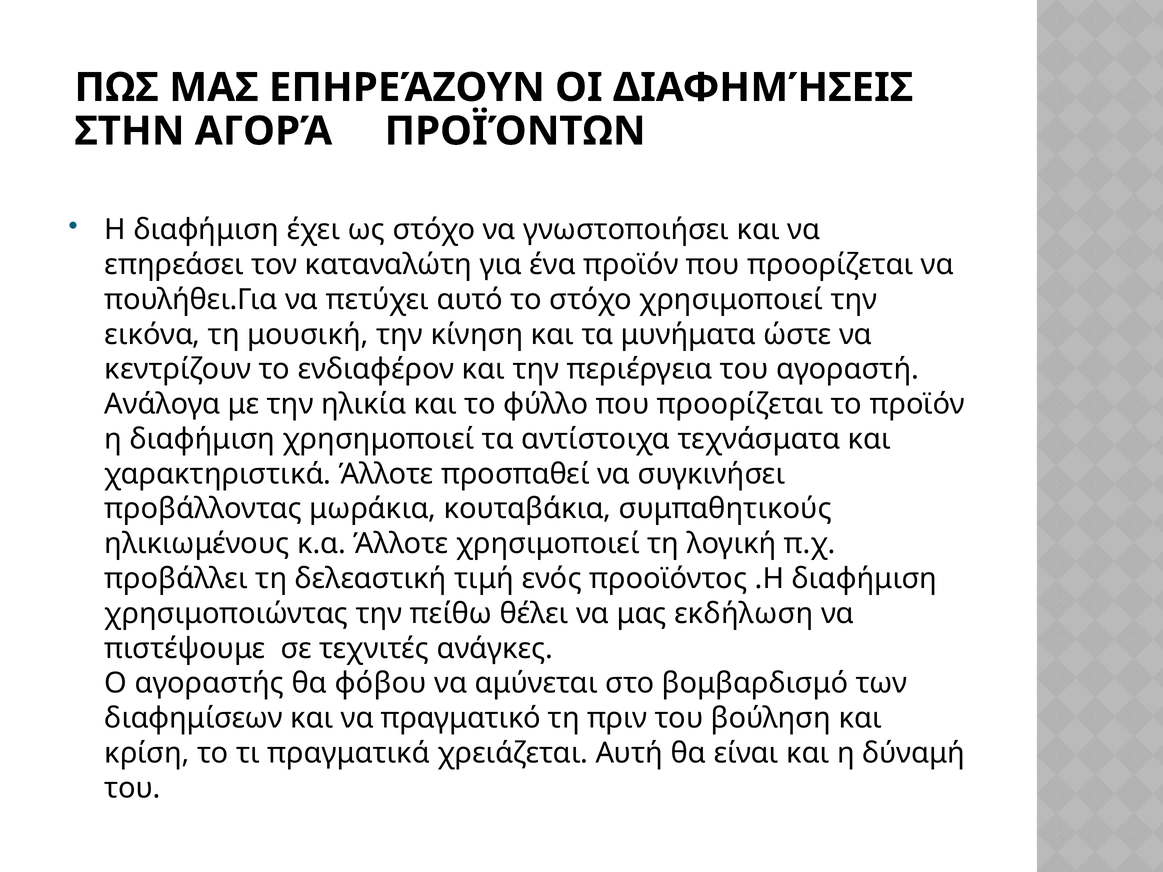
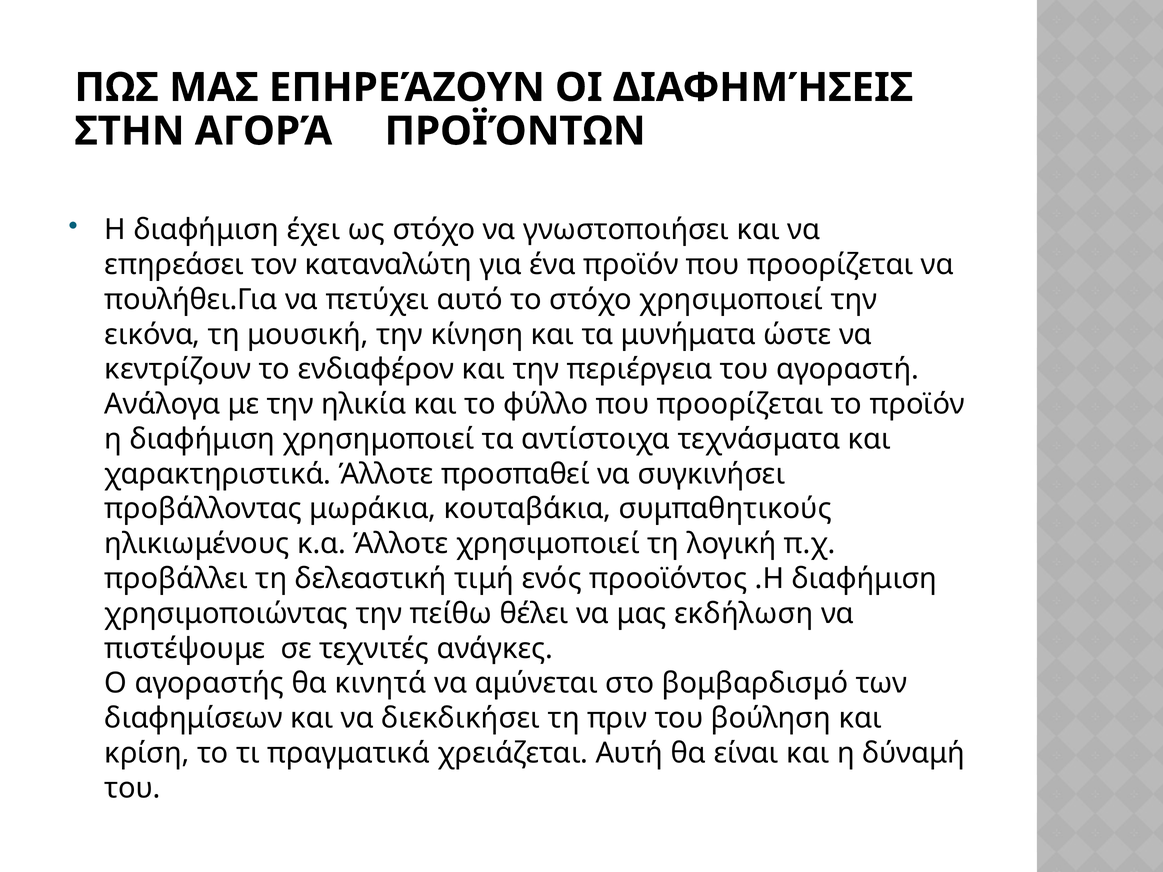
φόβου: φόβου -> κινητά
πραγματικό: πραγματικό -> διεκδικήσει
